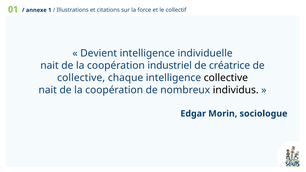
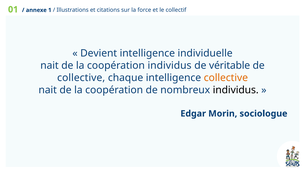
coopération industriel: industriel -> individus
créatrice: créatrice -> véritable
collective at (226, 78) colour: black -> orange
